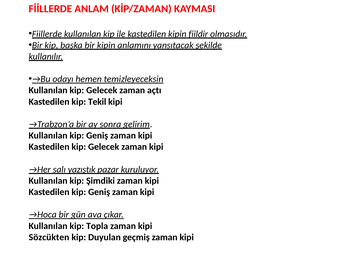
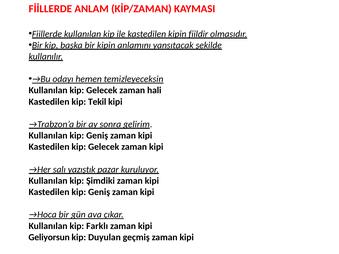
açtı: açtı -> hali
Topla: Topla -> Farklı
Sözcükten: Sözcükten -> Geliyorsun
